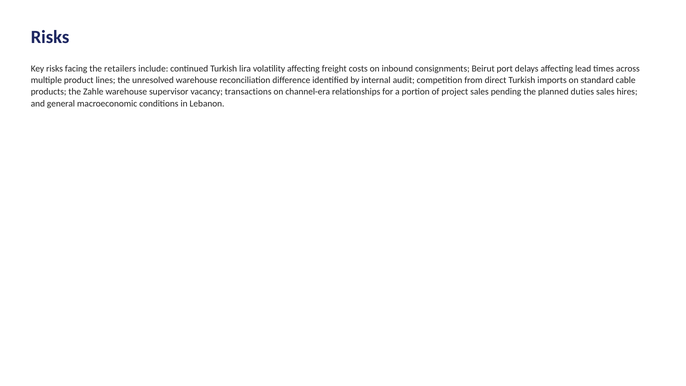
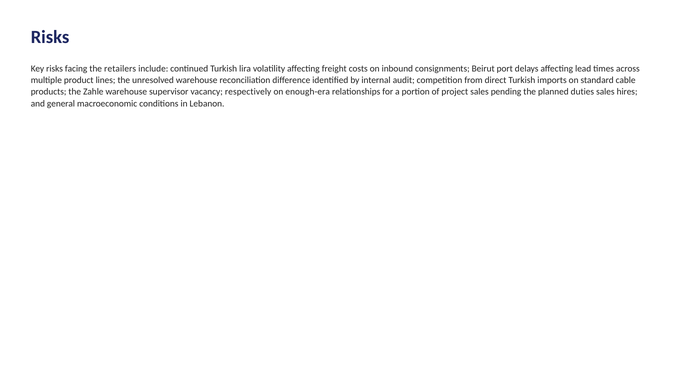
transactions: transactions -> respectively
channel-era: channel-era -> enough-era
